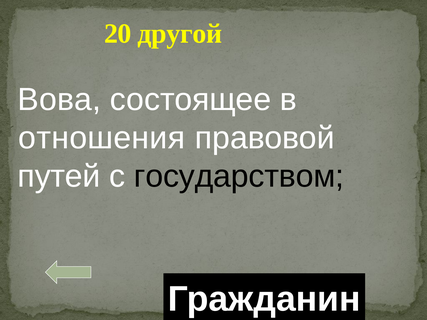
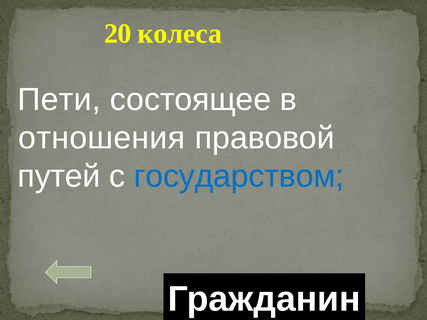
другой: другой -> колеса
Вова: Вова -> Пети
государством colour: black -> blue
